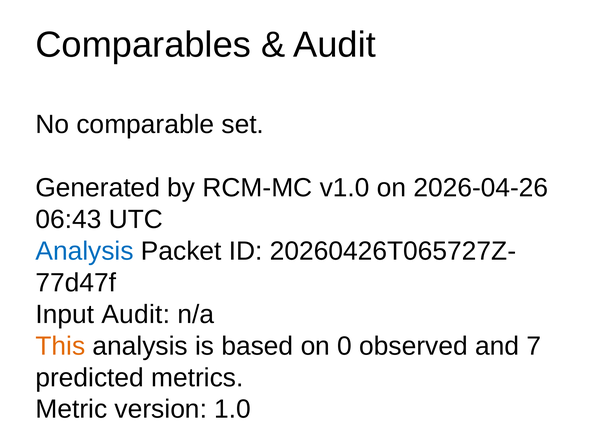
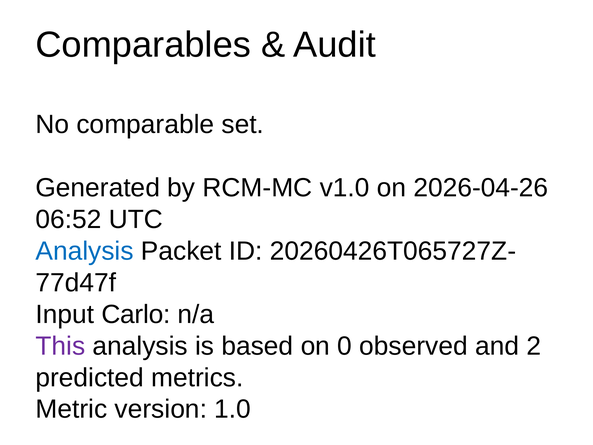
06:43: 06:43 -> 06:52
Input Audit: Audit -> Carlo
This colour: orange -> purple
7: 7 -> 2
